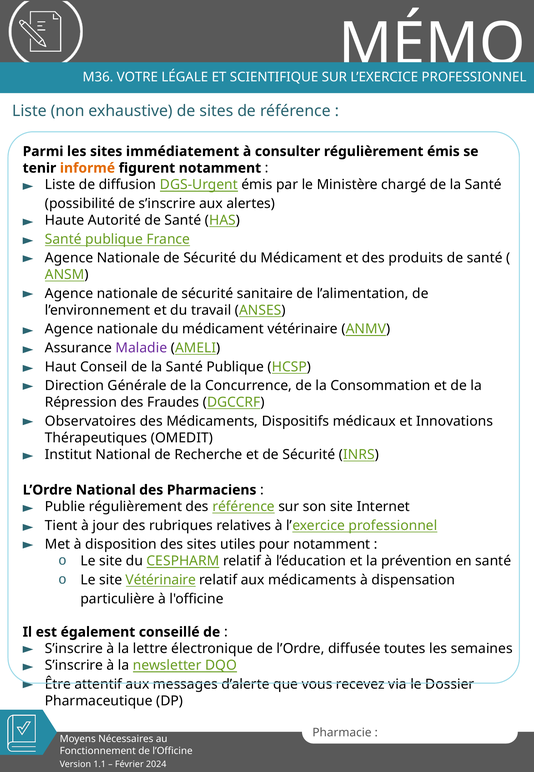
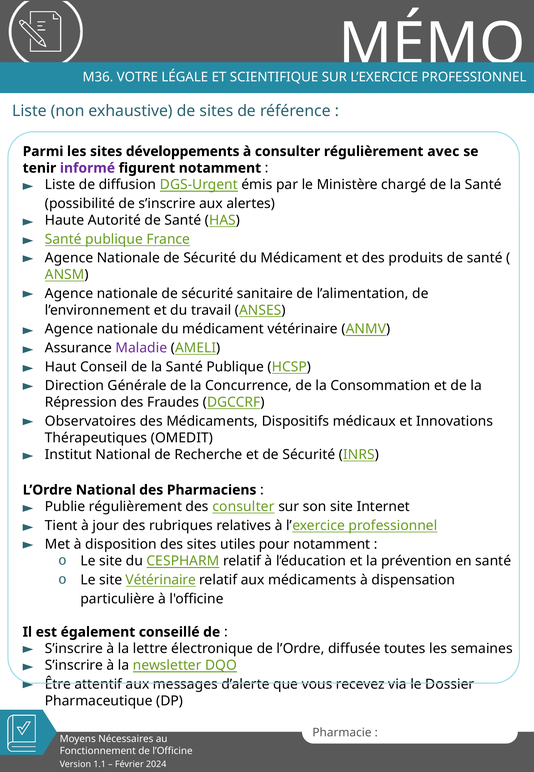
immédiatement: immédiatement -> développements
régulièrement émis: émis -> avec
informé colour: orange -> purple
des référence: référence -> consulter
